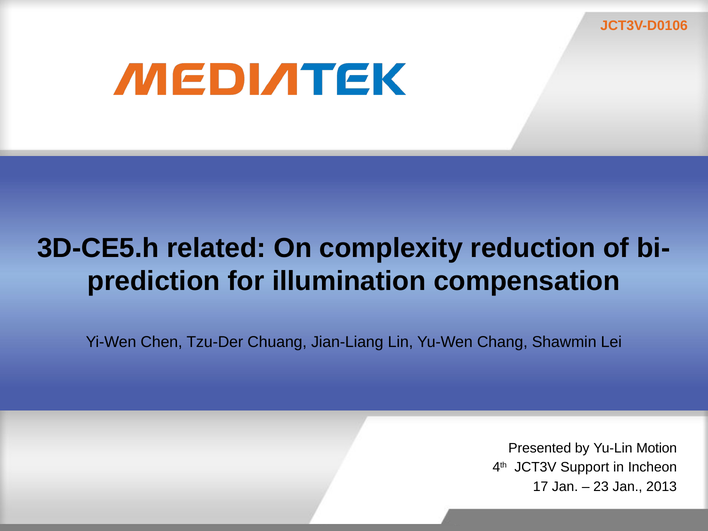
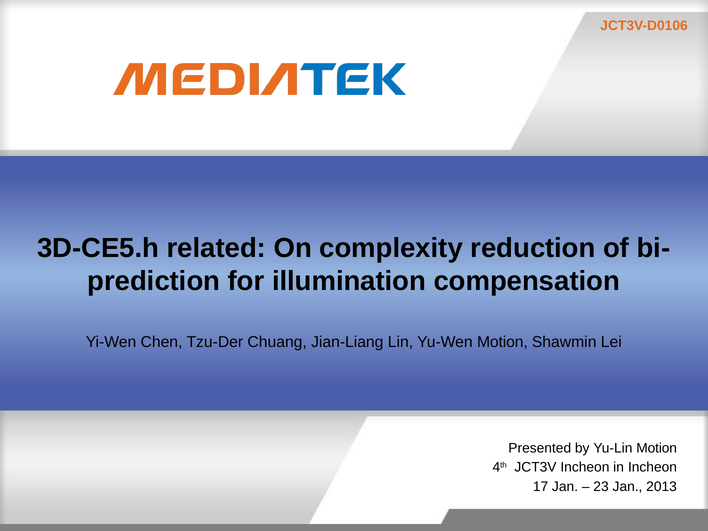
Yu-Wen Chang: Chang -> Motion
JCT3V Support: Support -> Incheon
